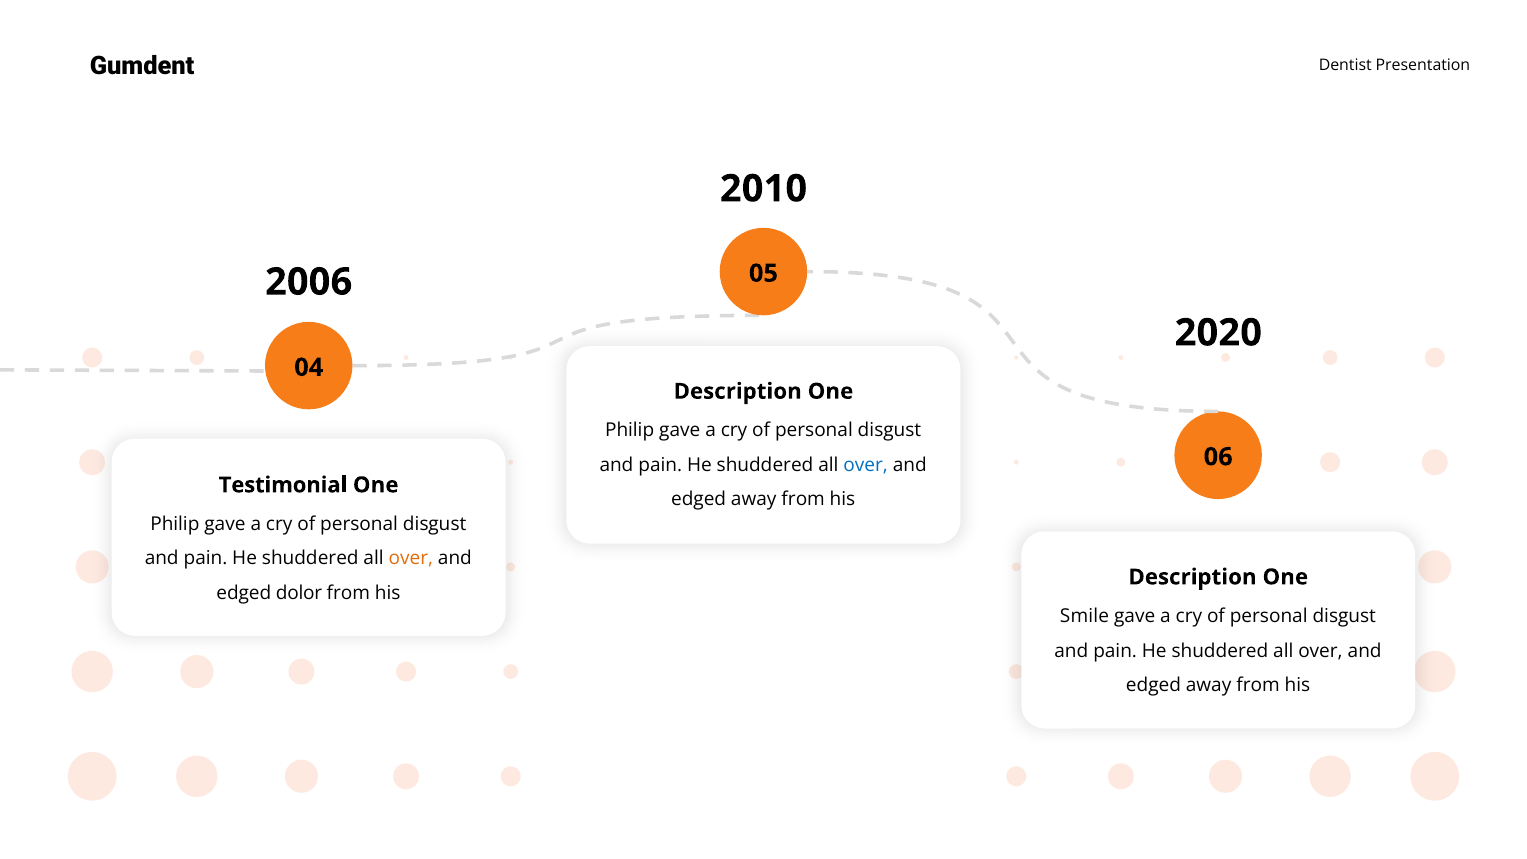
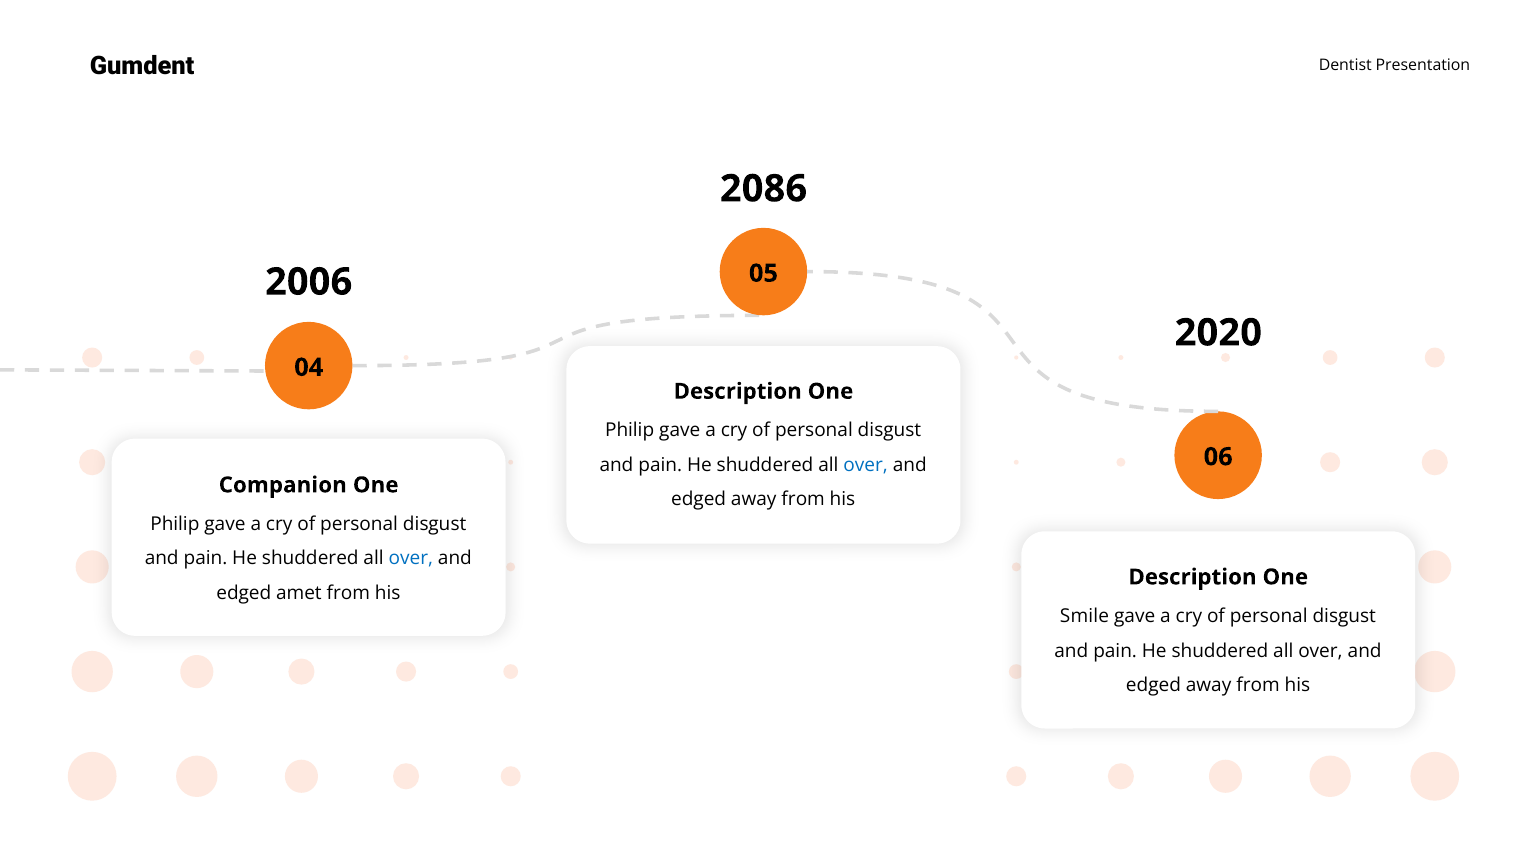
2010: 2010 -> 2086
Testimonial: Testimonial -> Companion
over at (411, 558) colour: orange -> blue
dolor: dolor -> amet
